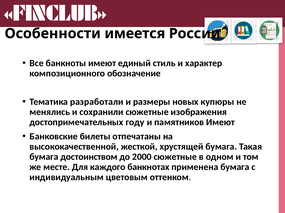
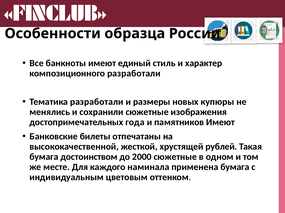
имеется: имеется -> образца
композиционного обозначение: обозначение -> разработали
году: году -> года
хрустящей бумага: бумага -> рублей
банкнотах: банкнотах -> наминала
